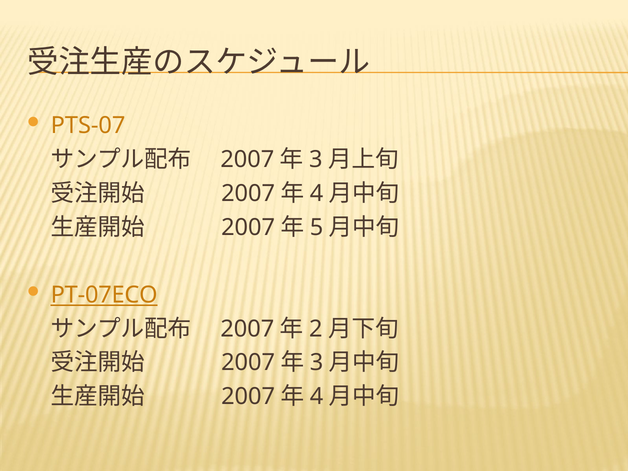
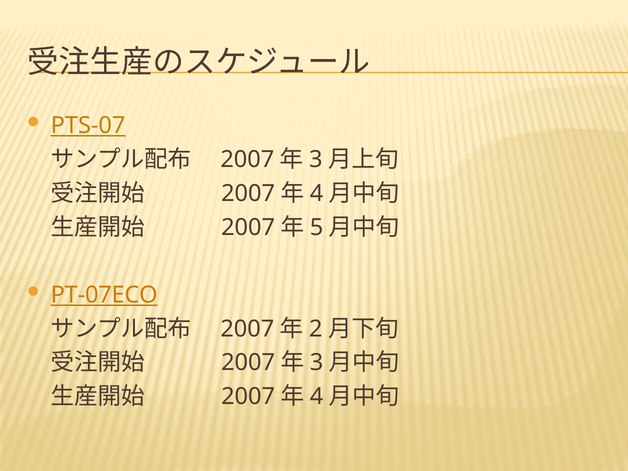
PTS-07 underline: none -> present
